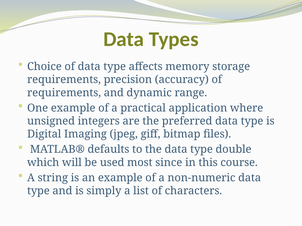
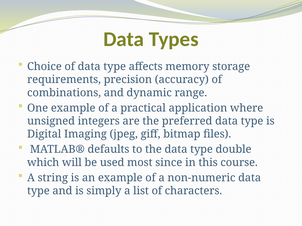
requirements at (64, 93): requirements -> combinations
